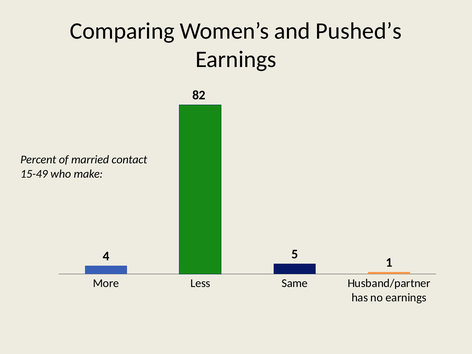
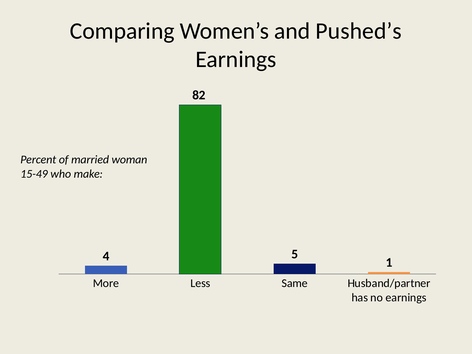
contact: contact -> woman
